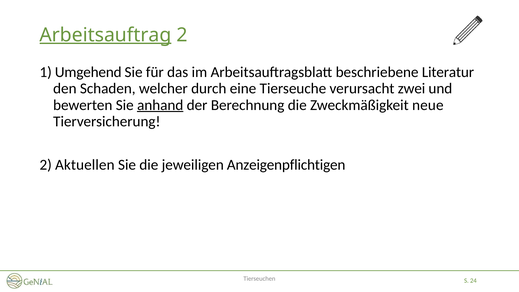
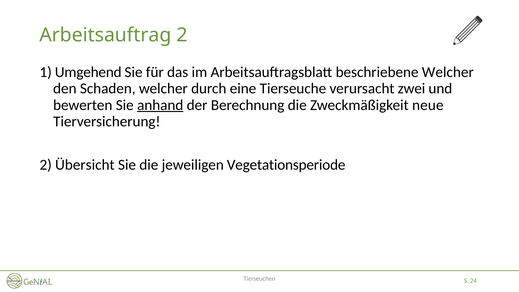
Arbeitsauftrag underline: present -> none
beschriebene Literatur: Literatur -> Welcher
Aktuellen: Aktuellen -> Übersicht
Anzeigenpflichtigen: Anzeigenpflichtigen -> Vegetationsperiode
